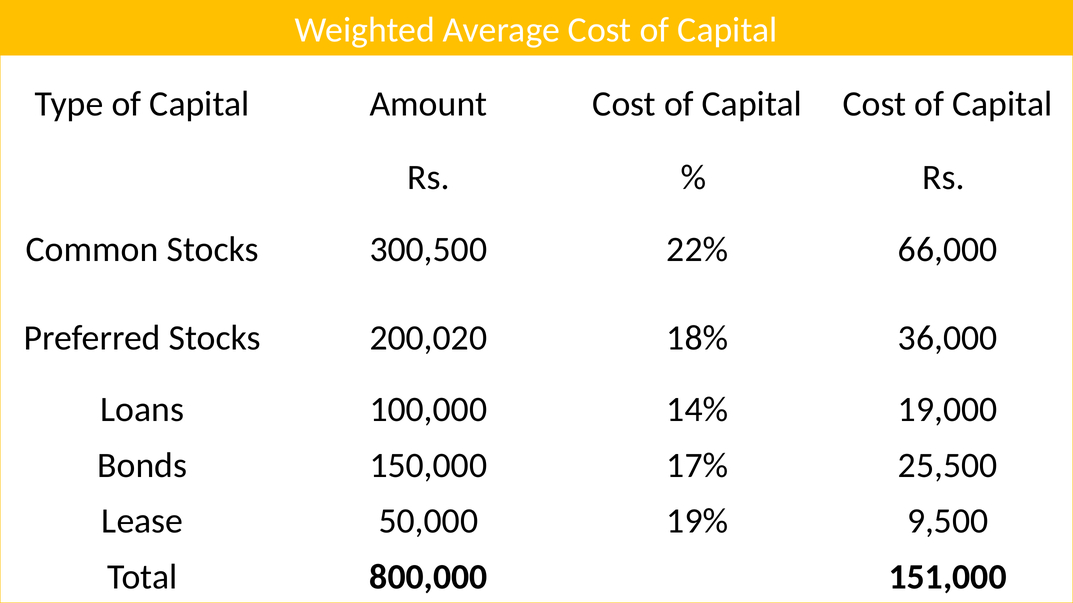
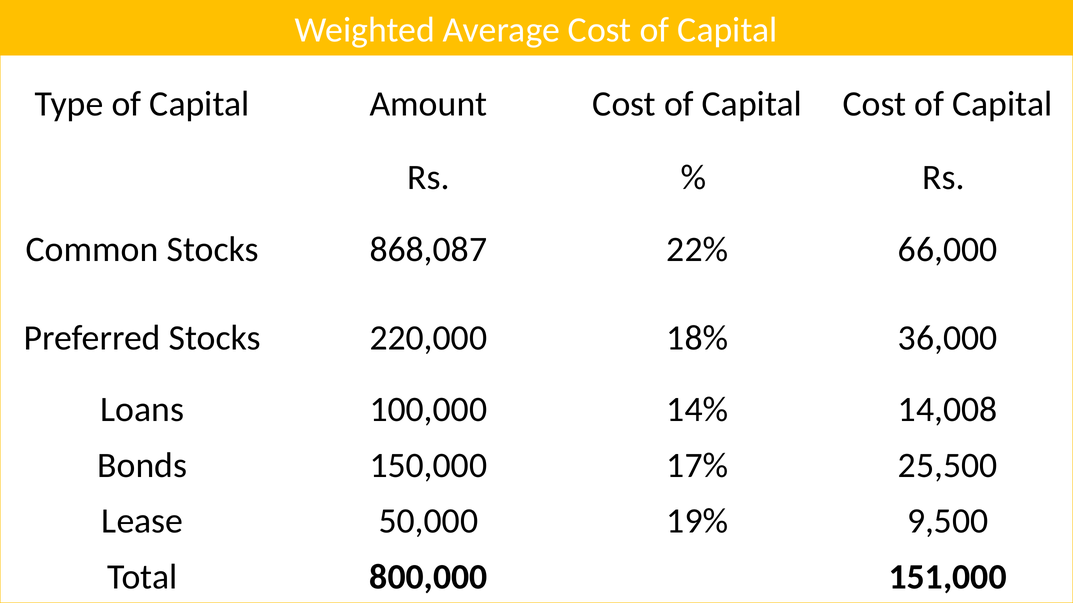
300,500: 300,500 -> 868,087
200,020: 200,020 -> 220,000
19,000: 19,000 -> 14,008
